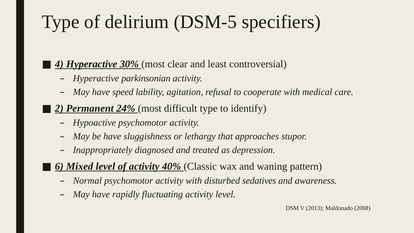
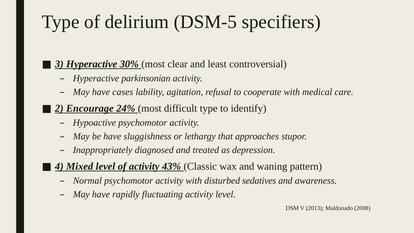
4: 4 -> 3
speed: speed -> cases
Permanent: Permanent -> Encourage
6: 6 -> 4
40%: 40% -> 43%
